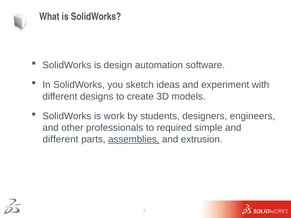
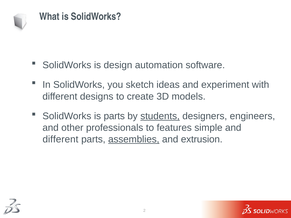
is work: work -> parts
students underline: none -> present
required: required -> features
